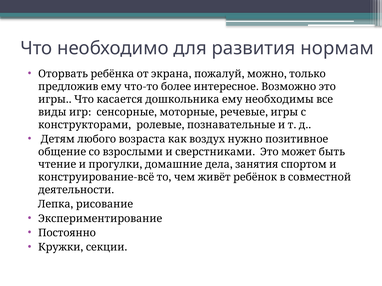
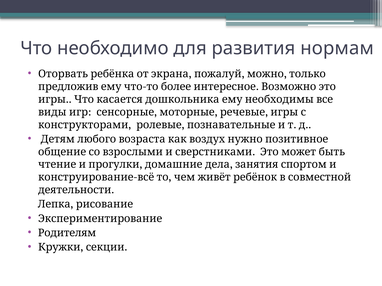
Постоянно: Постоянно -> Родителям
